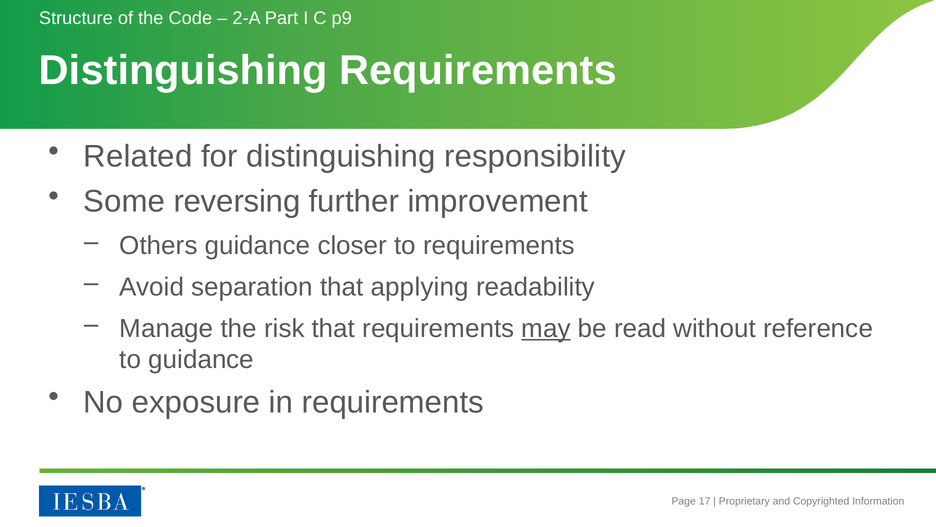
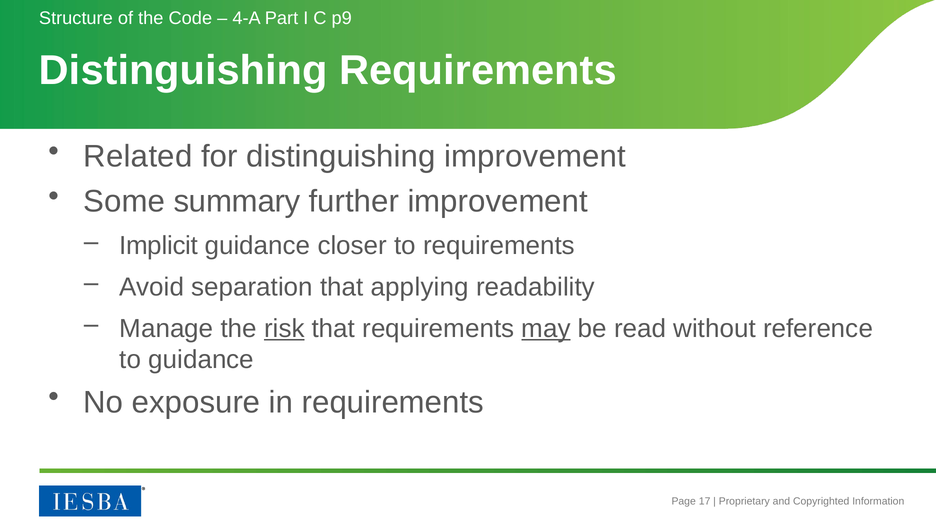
2-A: 2-A -> 4-A
distinguishing responsibility: responsibility -> improvement
reversing: reversing -> summary
Others: Others -> Implicit
risk underline: none -> present
